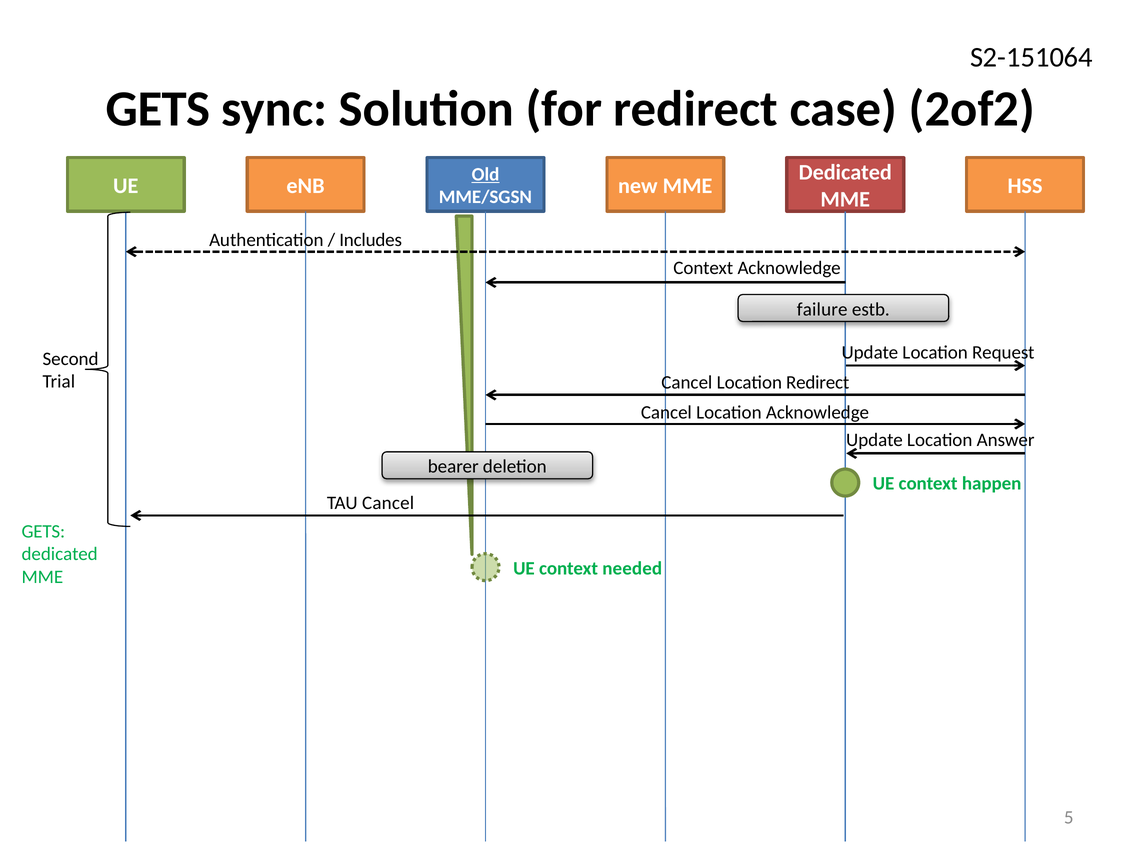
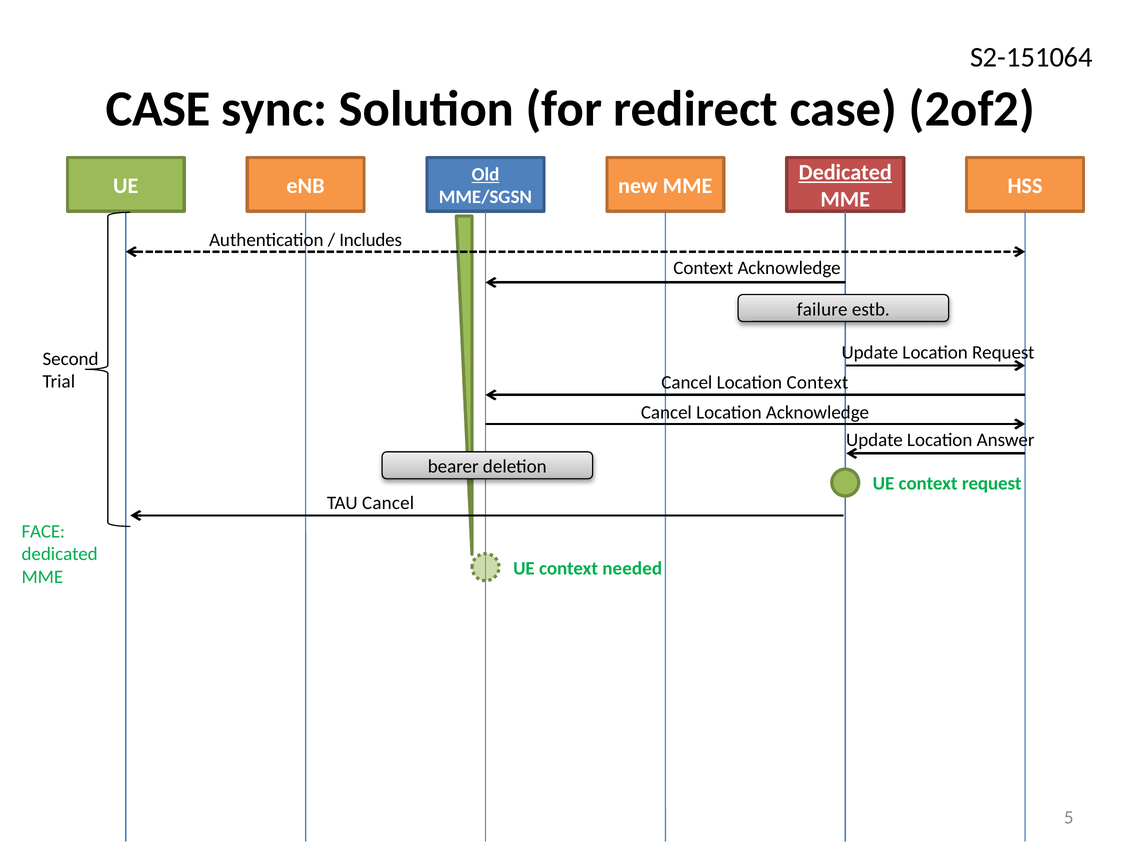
GETS at (158, 109): GETS -> CASE
Dedicated at (845, 173) underline: none -> present
Location Redirect: Redirect -> Context
context happen: happen -> request
GETS at (43, 532): GETS -> FACE
